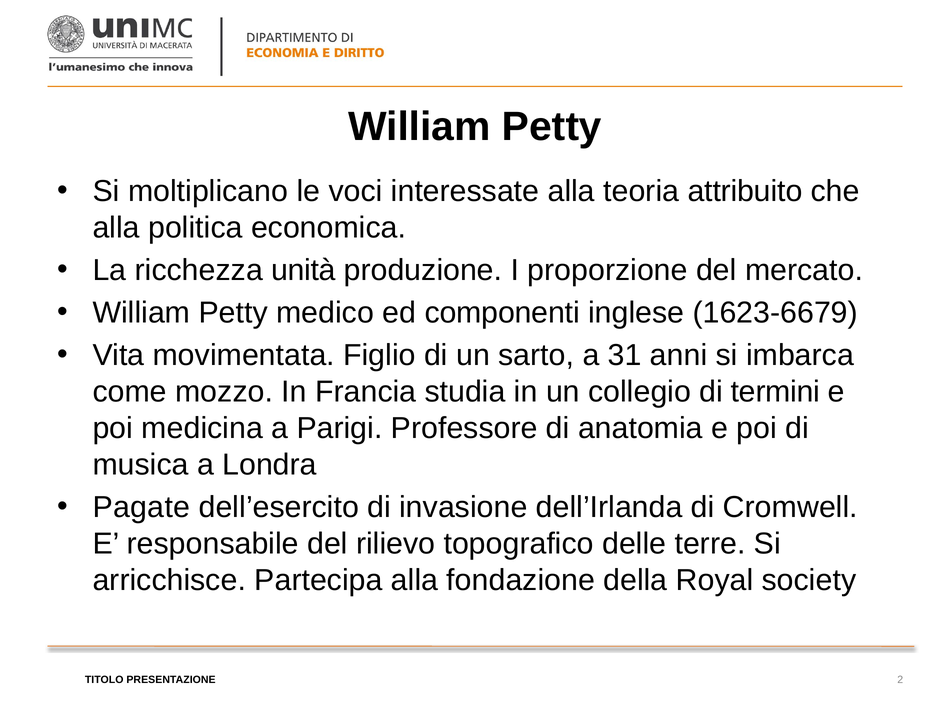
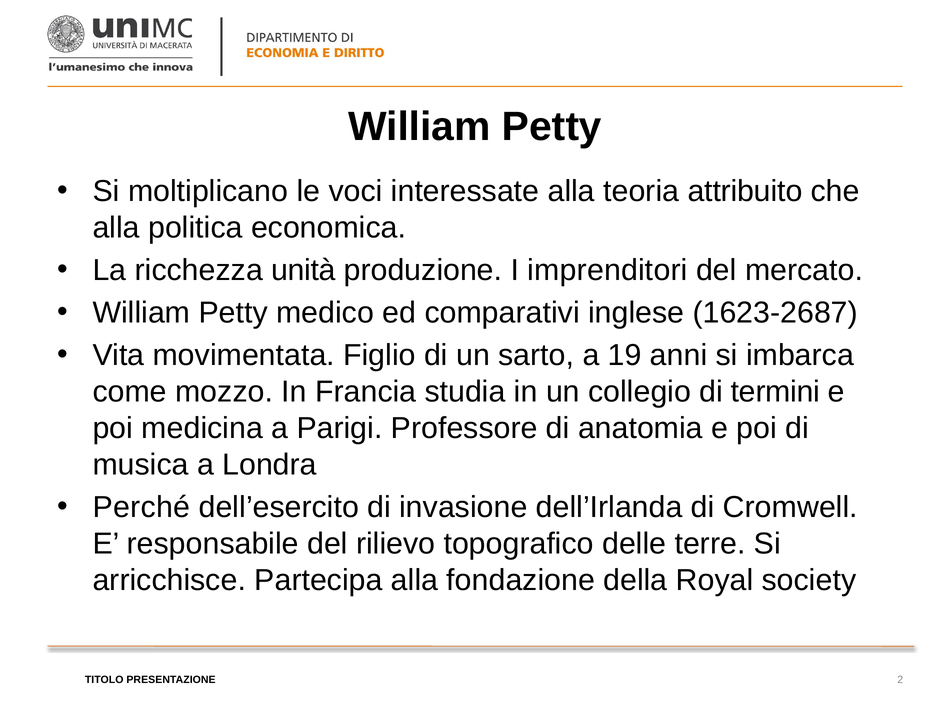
proporzione: proporzione -> imprenditori
componenti: componenti -> comparativi
1623-6679: 1623-6679 -> 1623-2687
31: 31 -> 19
Pagate: Pagate -> Perché
